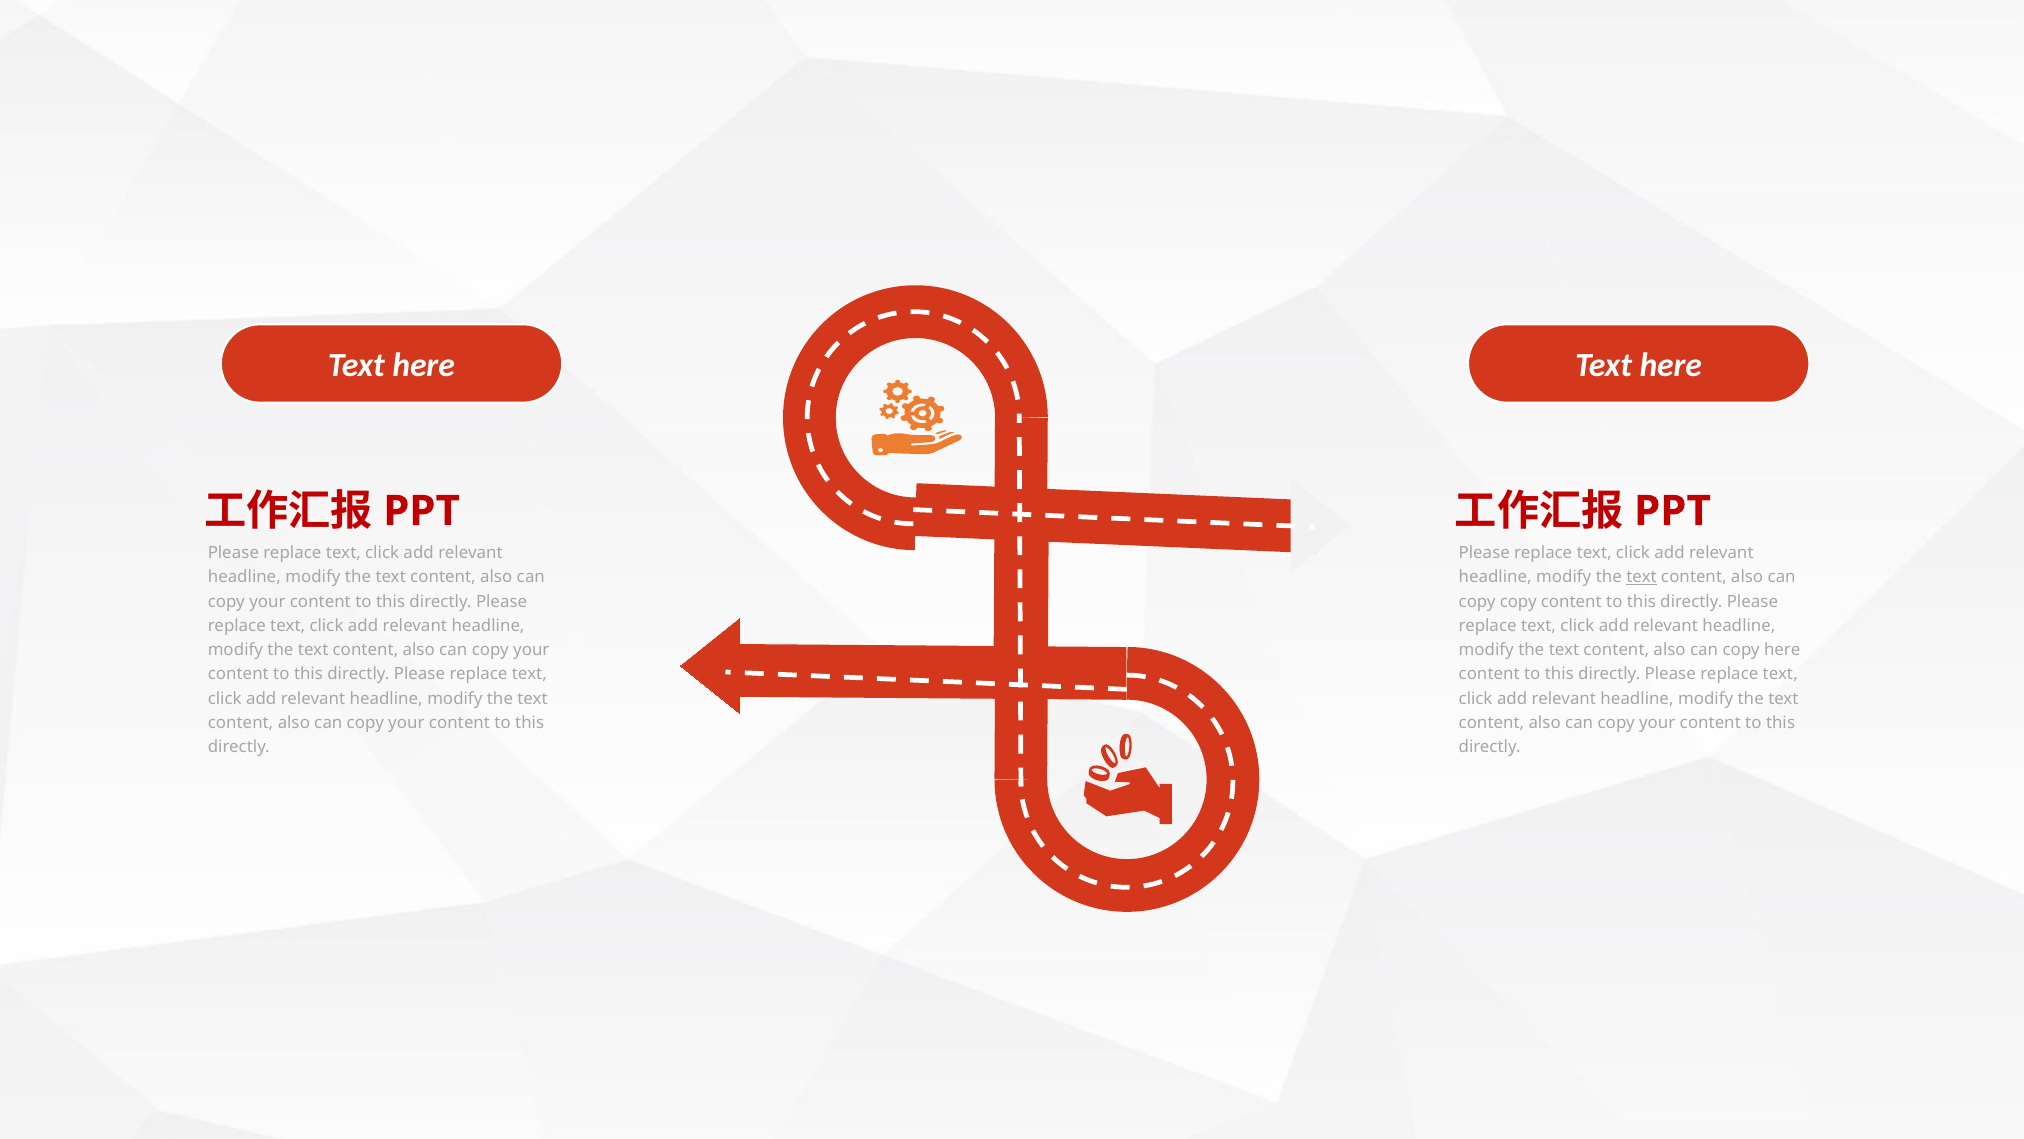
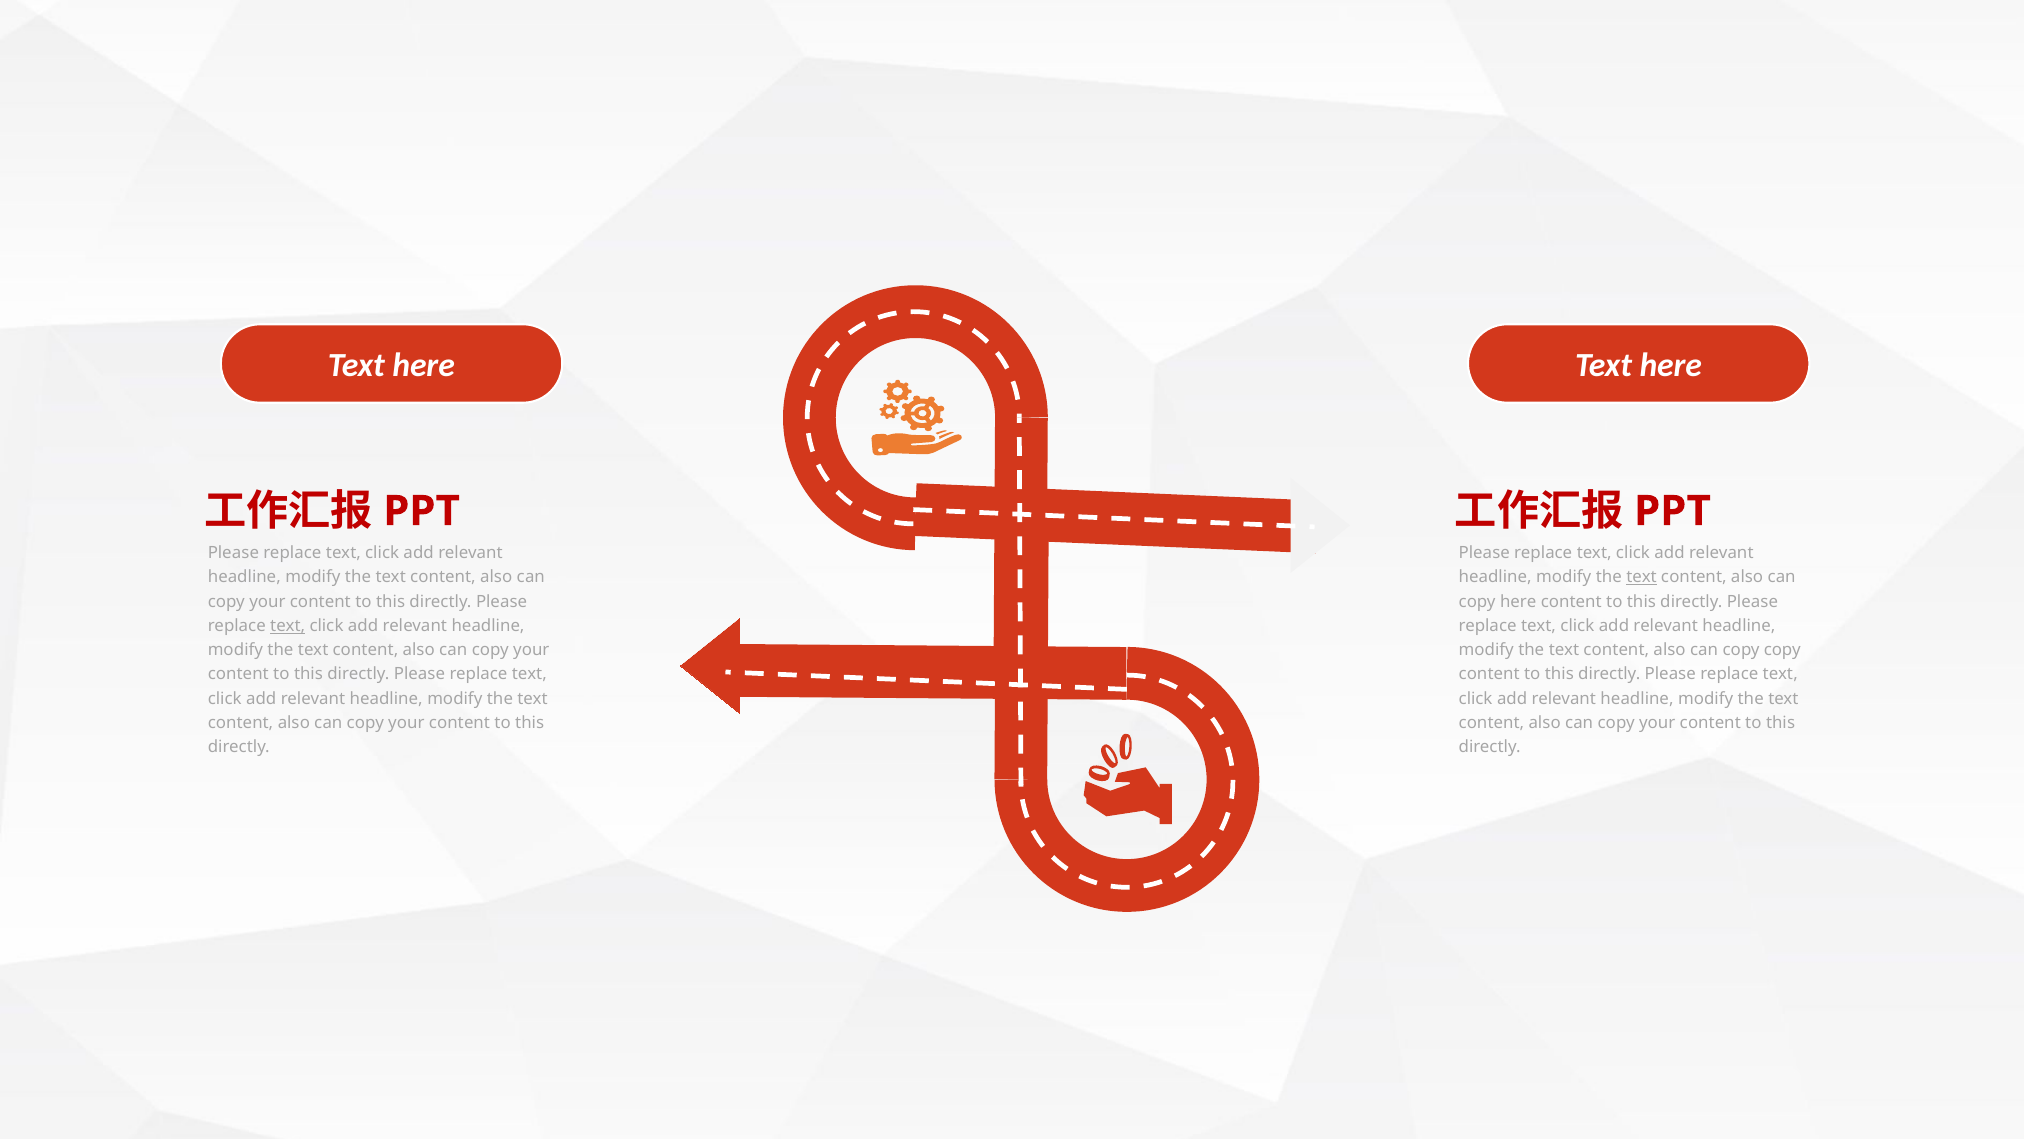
copy copy: copy -> here
text at (288, 626) underline: none -> present
copy here: here -> copy
